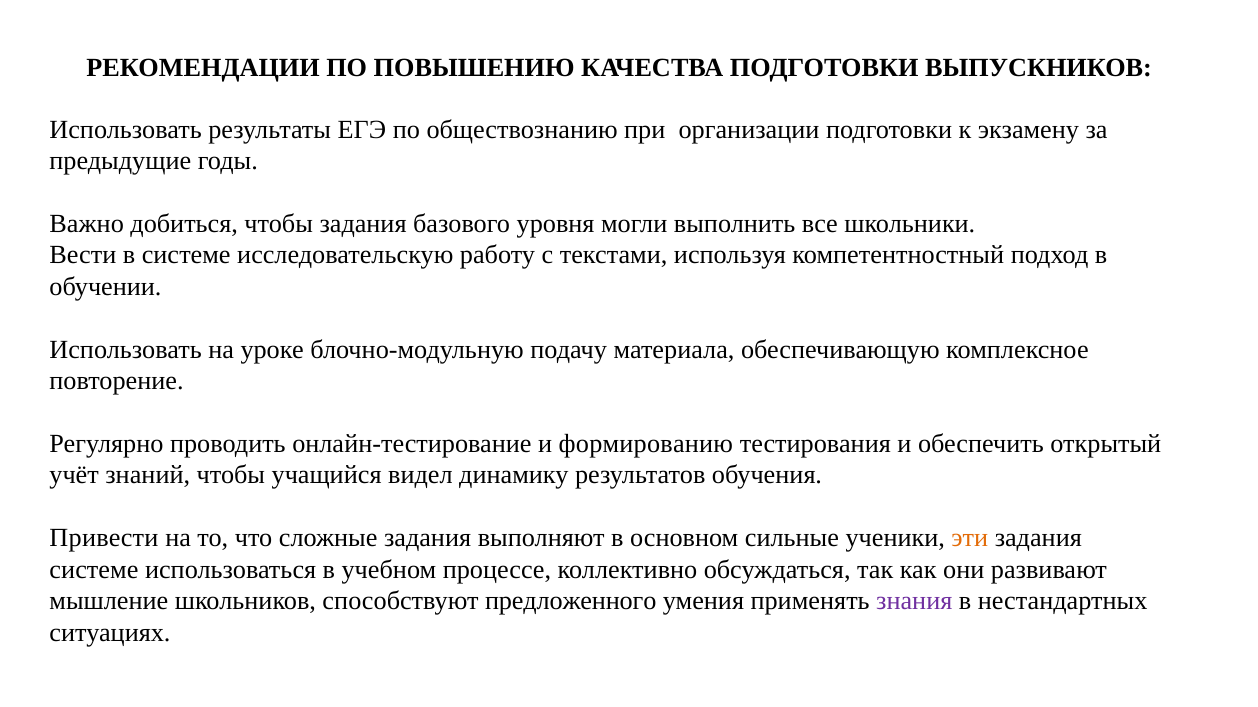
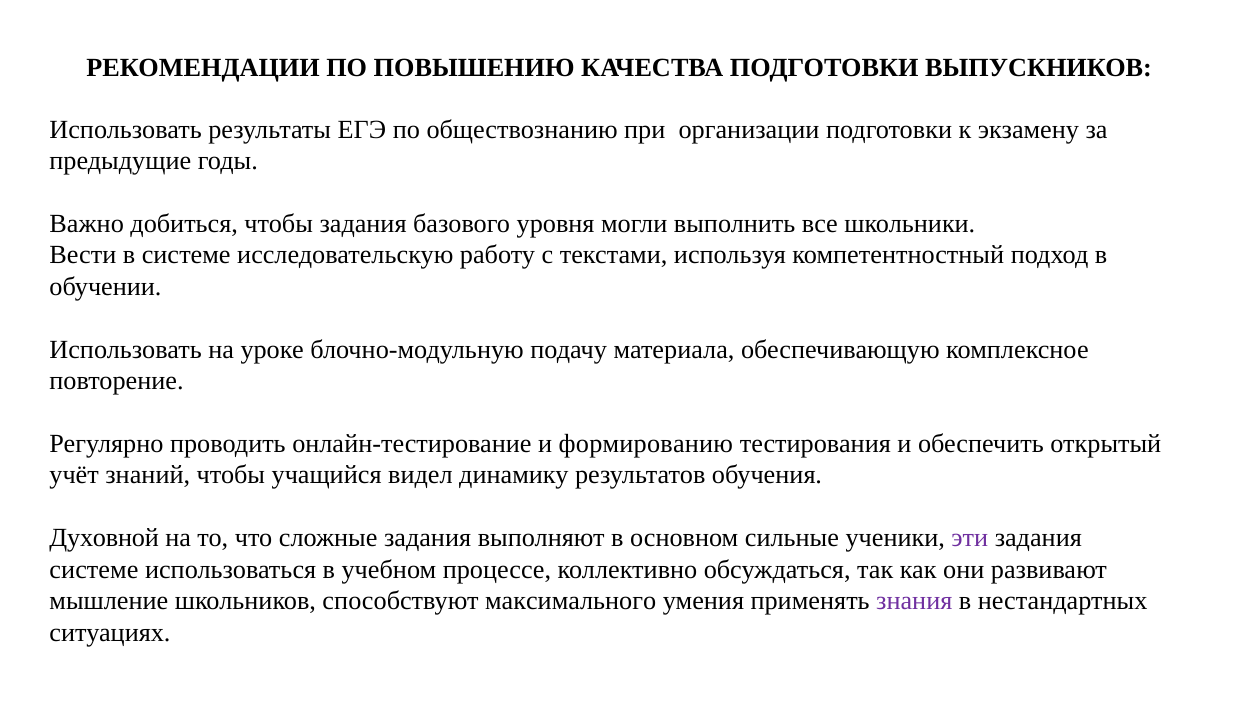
Привести: Привести -> Духовной
эти colour: orange -> purple
предложенного: предложенного -> максимального
